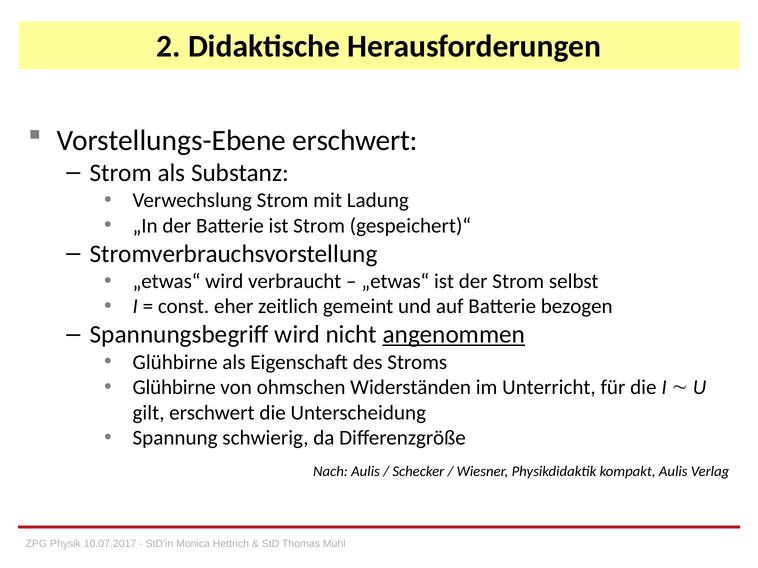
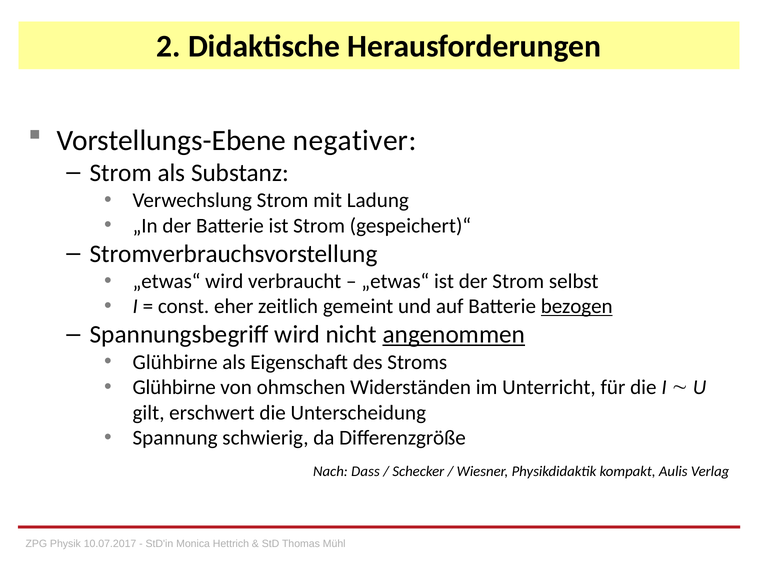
Vorstellungs-Ebene erschwert: erschwert -> negativer
bezogen underline: none -> present
Nach Aulis: Aulis -> Dass
